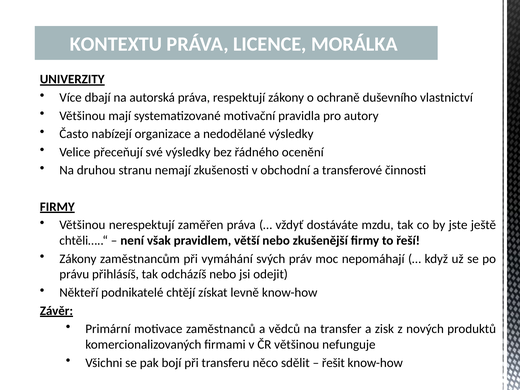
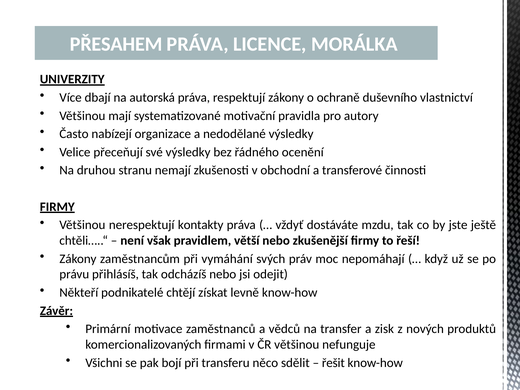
KONTEXTU: KONTEXTU -> PŘESAHEM
zaměřen: zaměřen -> kontakty
